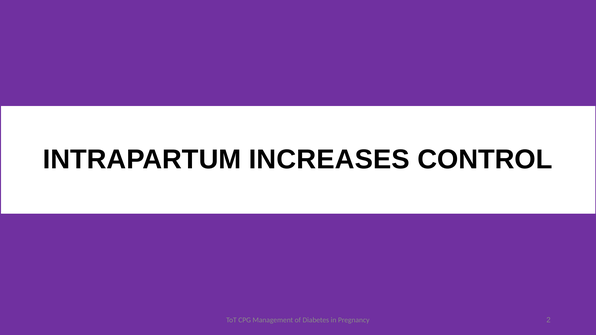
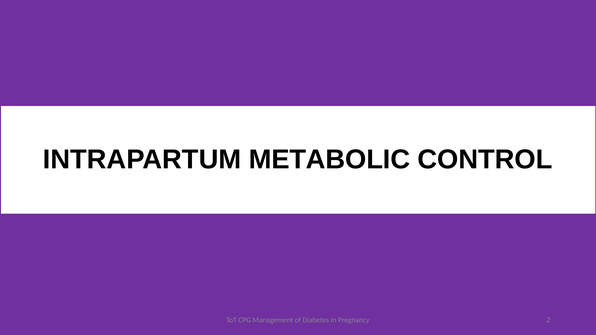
INCREASES: INCREASES -> METABOLIC
